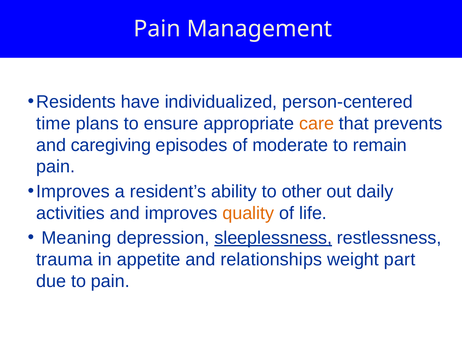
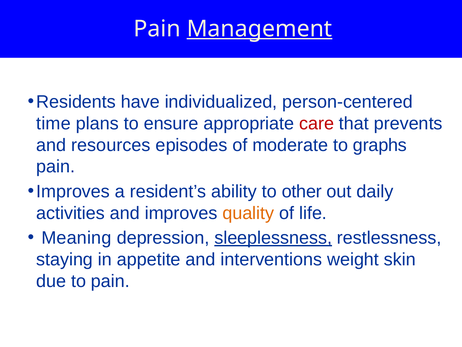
Management underline: none -> present
care colour: orange -> red
caregiving: caregiving -> resources
remain: remain -> graphs
trauma: trauma -> staying
relationships: relationships -> interventions
part: part -> skin
